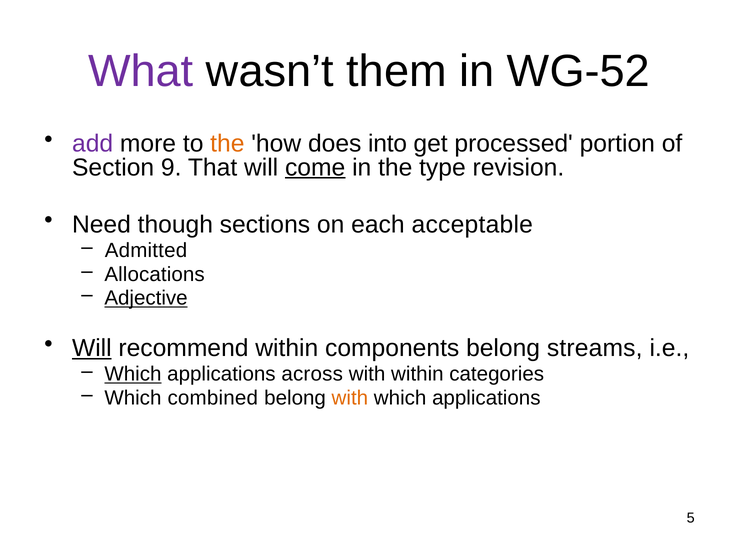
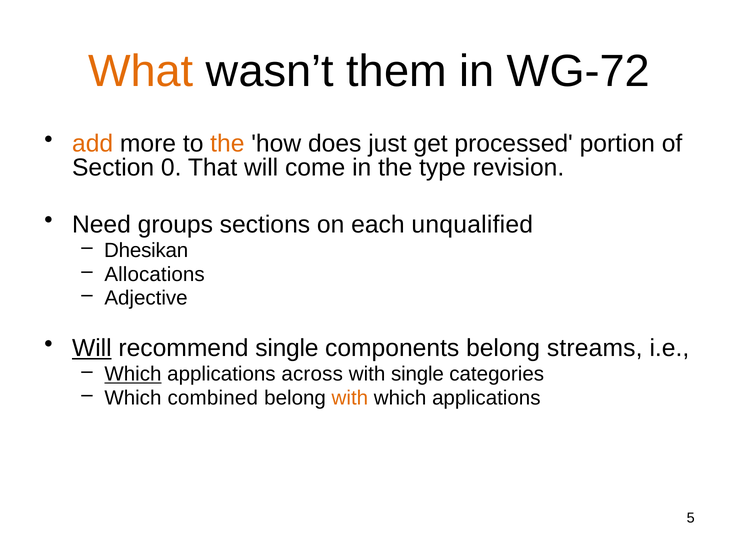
What colour: purple -> orange
WG-52: WG-52 -> WG-72
add colour: purple -> orange
into: into -> just
9: 9 -> 0
come underline: present -> none
though: though -> groups
acceptable: acceptable -> unqualified
Admitted: Admitted -> Dhesikan
Adjective underline: present -> none
recommend within: within -> single
with within: within -> single
